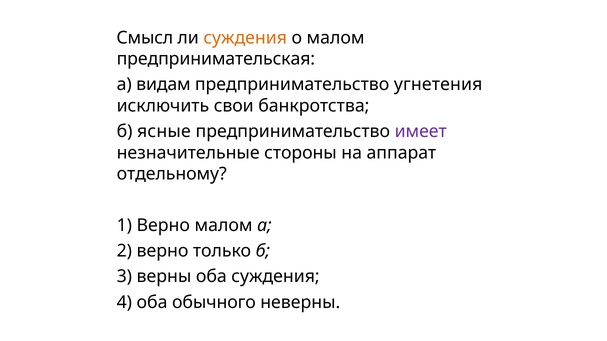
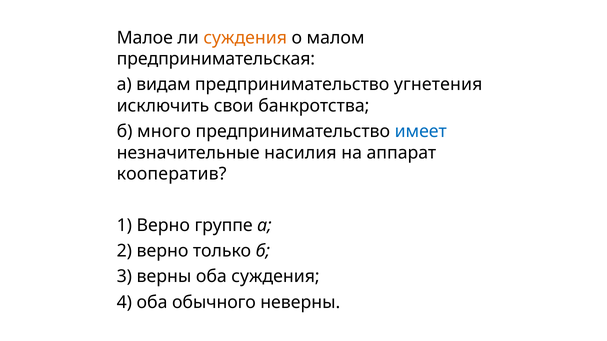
Смысл: Смысл -> Малое
ясные: ясные -> много
имеет colour: purple -> blue
стороны: стороны -> насилия
отдельному: отдельному -> кооператив
Верно малом: малом -> группе
